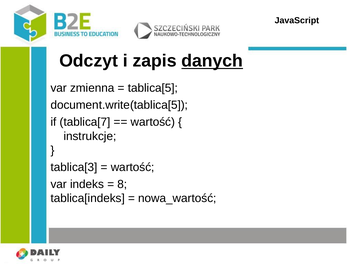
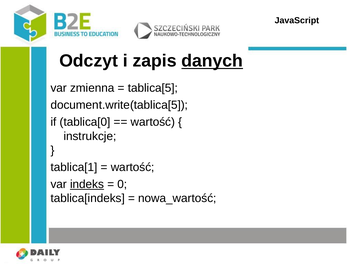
tablica[7: tablica[7 -> tablica[0
tablica[3: tablica[3 -> tablica[1
indeks underline: none -> present
8: 8 -> 0
